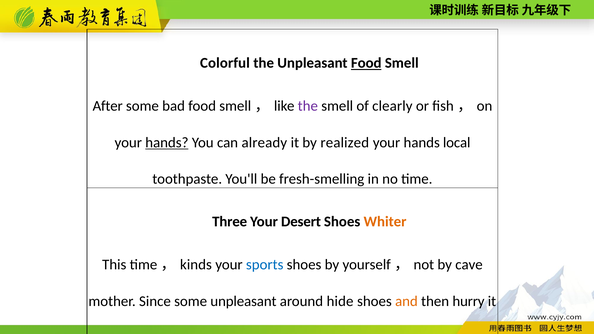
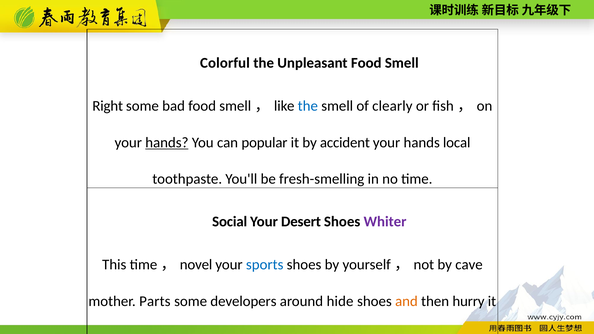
Food at (366, 63) underline: present -> none
After: After -> Right
the at (308, 106) colour: purple -> blue
already: already -> popular
realized: realized -> accident
Three: Three -> Social
Whiter colour: orange -> purple
kinds: kinds -> novel
Since: Since -> Parts
some unpleasant: unpleasant -> developers
